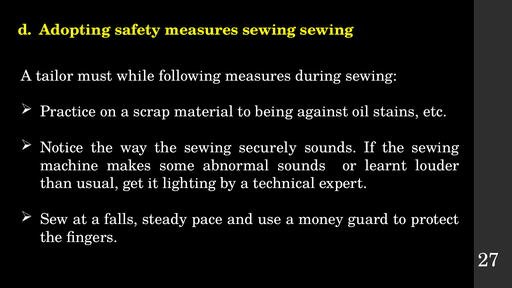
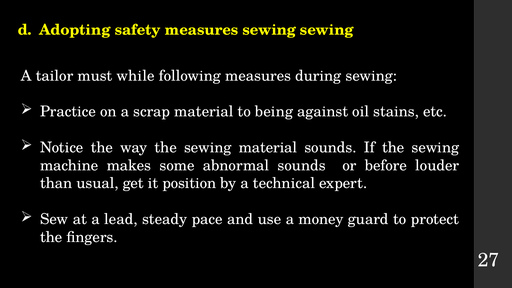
sewing securely: securely -> material
learnt: learnt -> before
lighting: lighting -> position
falls: falls -> lead
